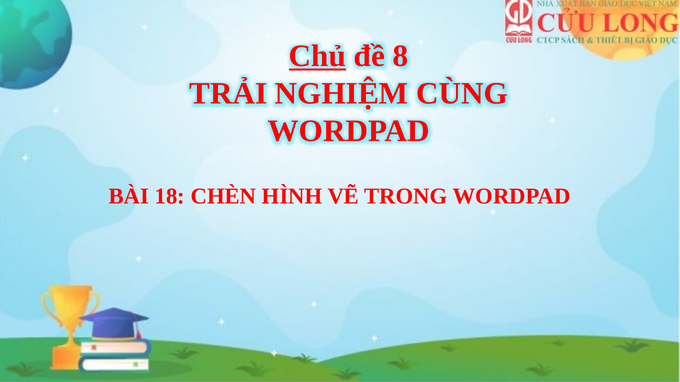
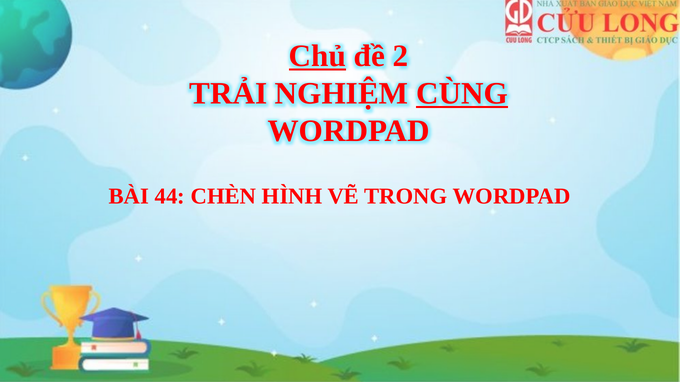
8: 8 -> 2
CÙNG underline: none -> present
18: 18 -> 44
